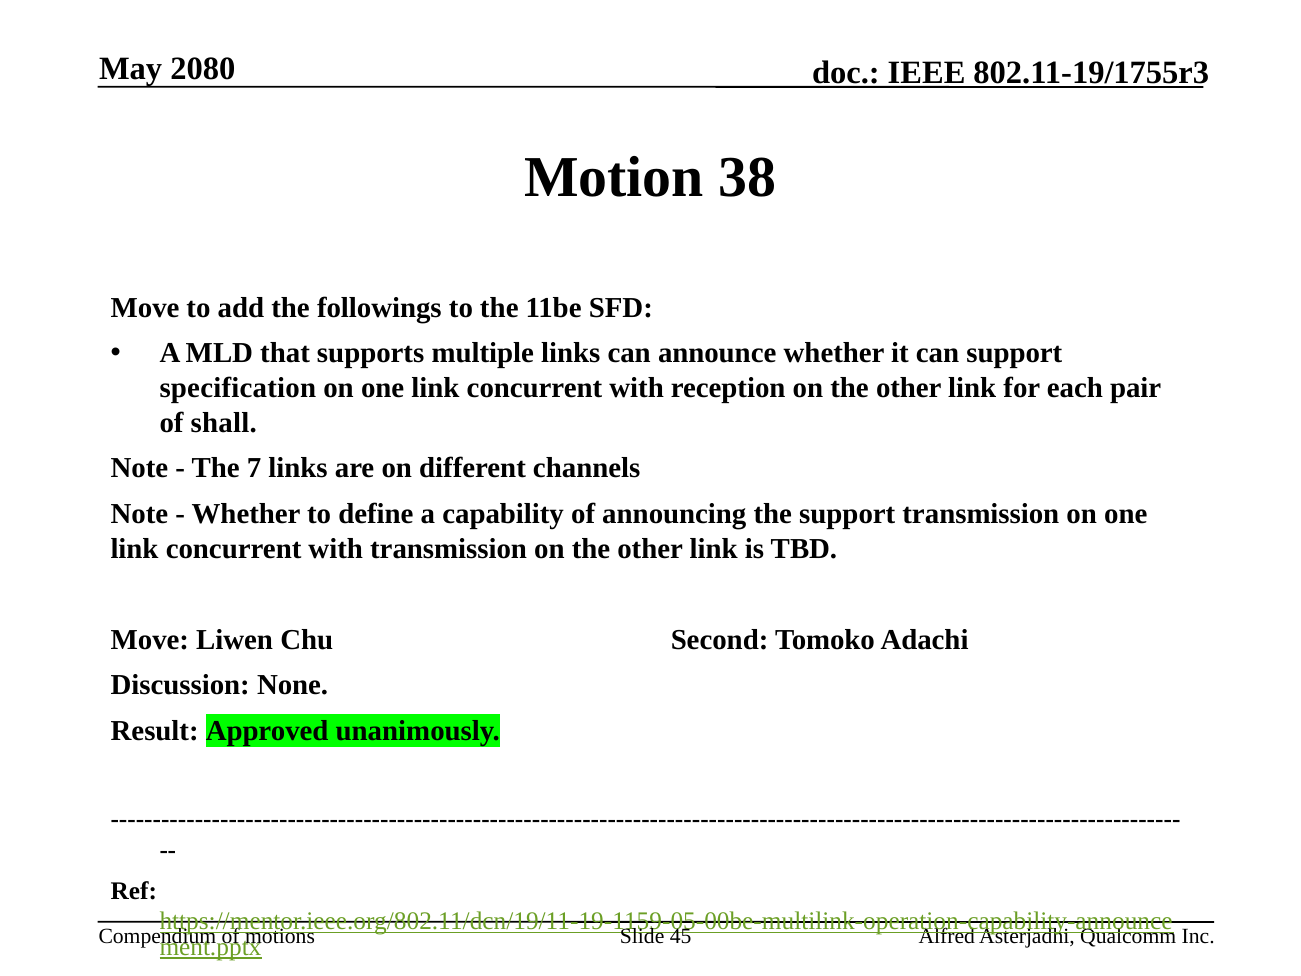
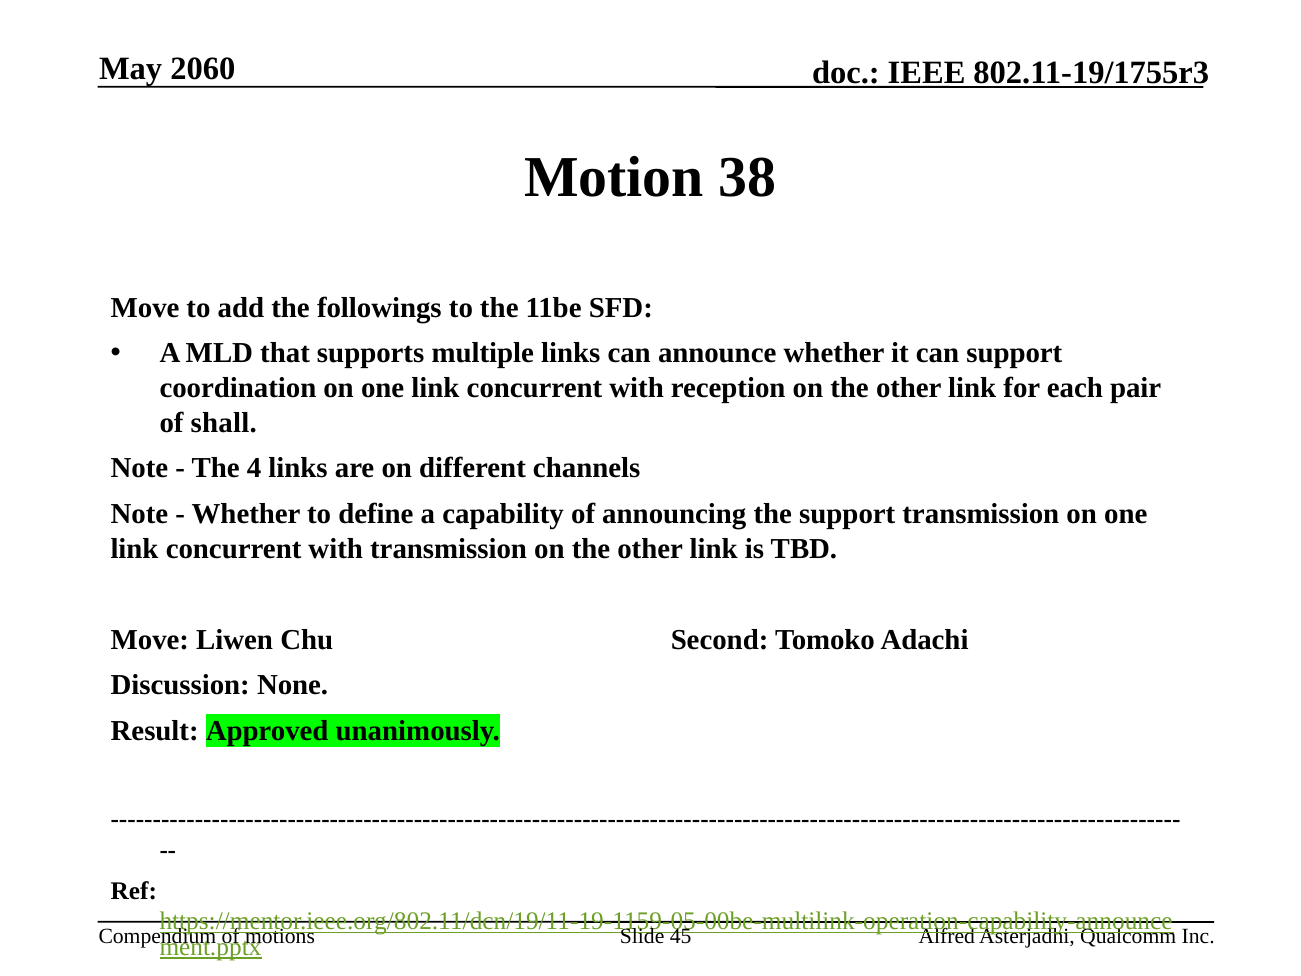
2080: 2080 -> 2060
specification: specification -> coordination
7: 7 -> 4
